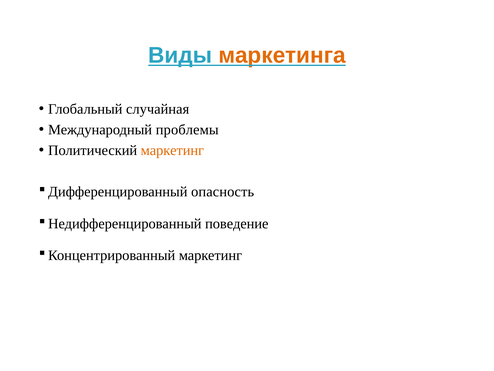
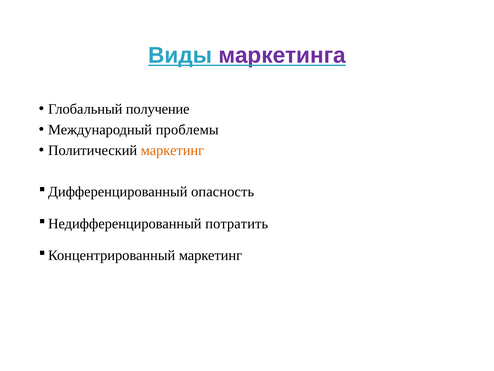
маркетинга colour: orange -> purple
случайная: случайная -> получение
поведение: поведение -> потратить
